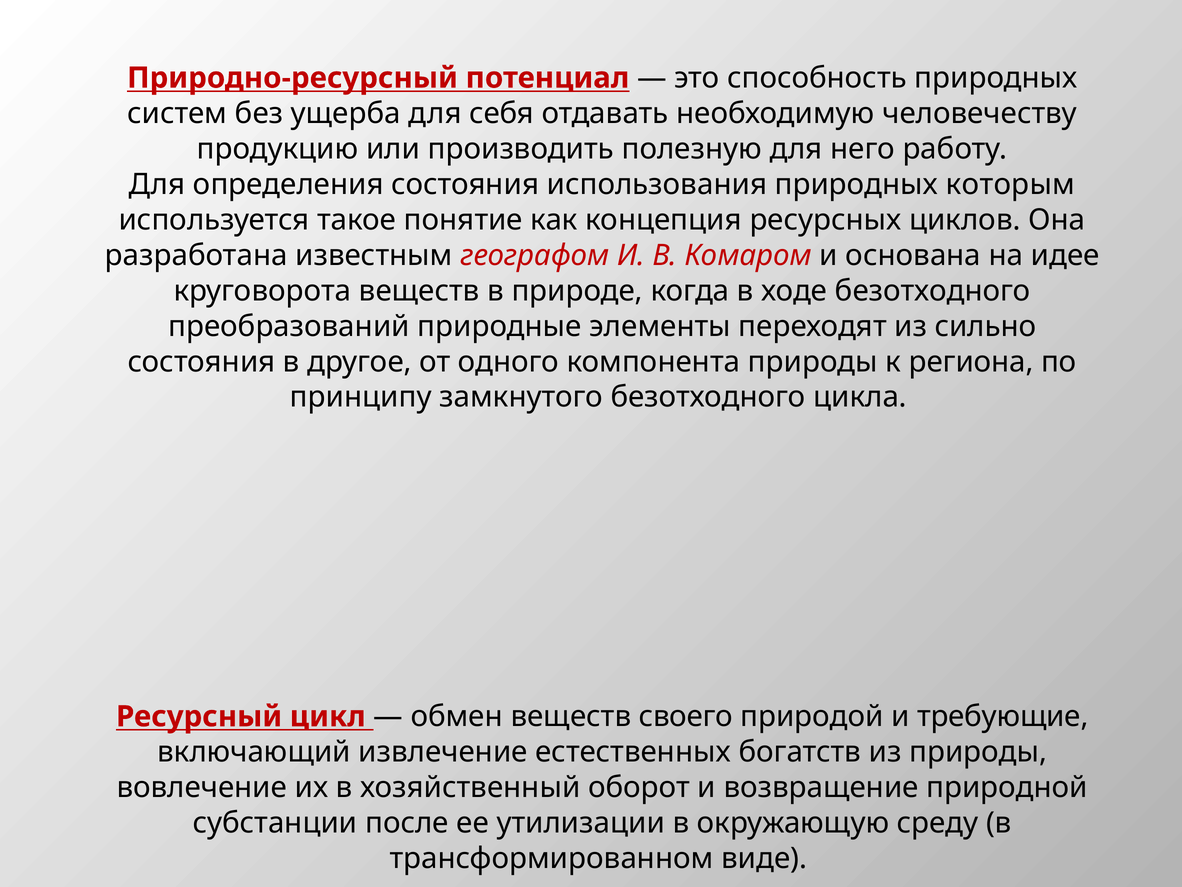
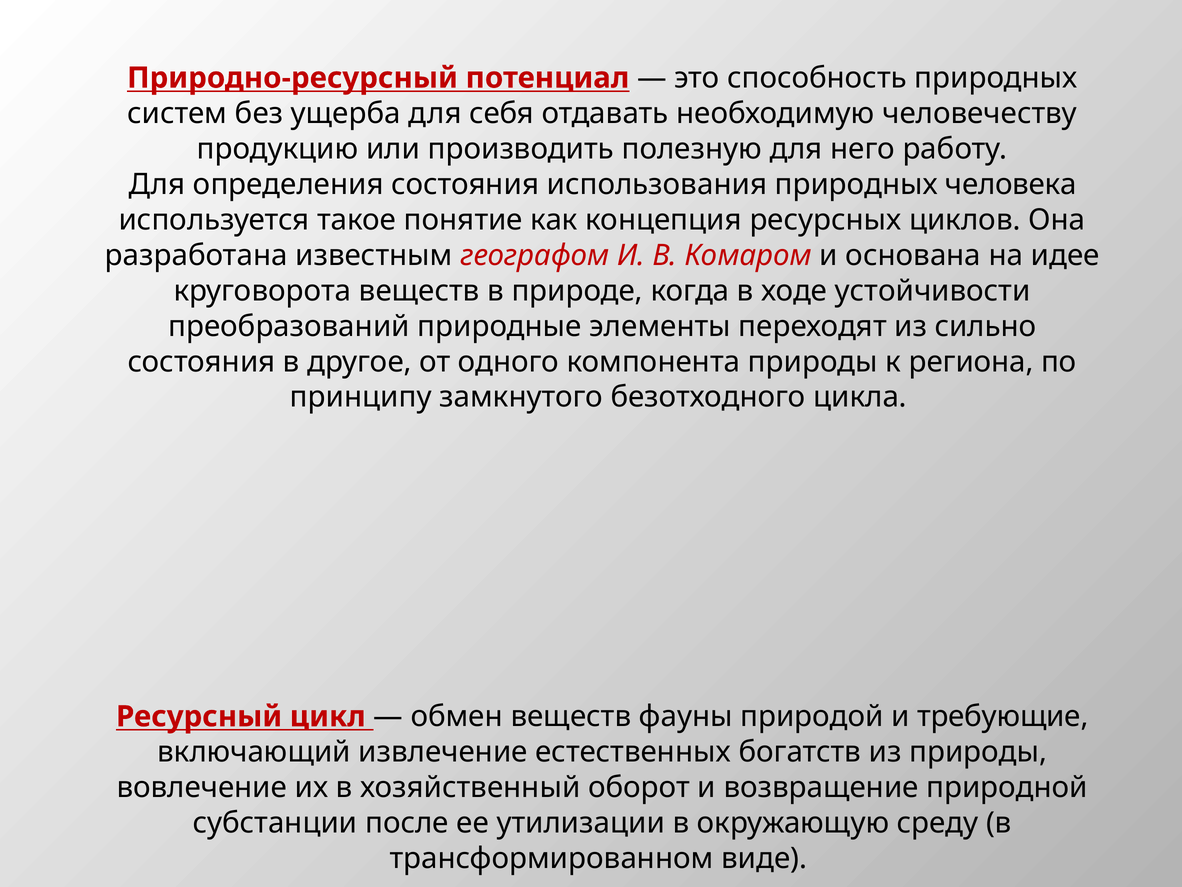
которым: которым -> человека
ходе безотходного: безотходного -> устойчивости
своего: своего -> фауны
